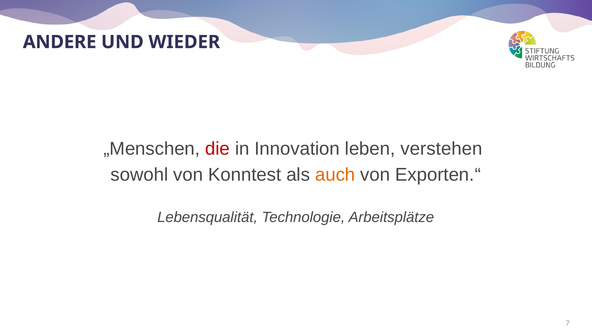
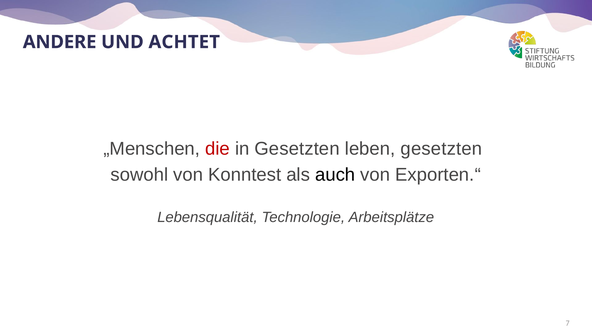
WIEDER: WIEDER -> ACHTET
in Innovation: Innovation -> Gesetzten
leben verstehen: verstehen -> gesetzten
auch colour: orange -> black
